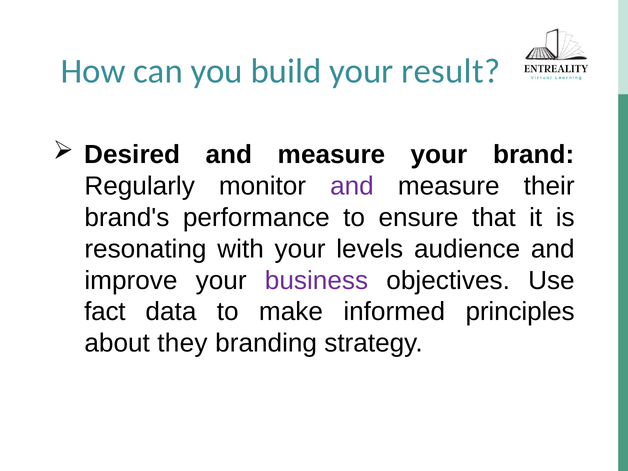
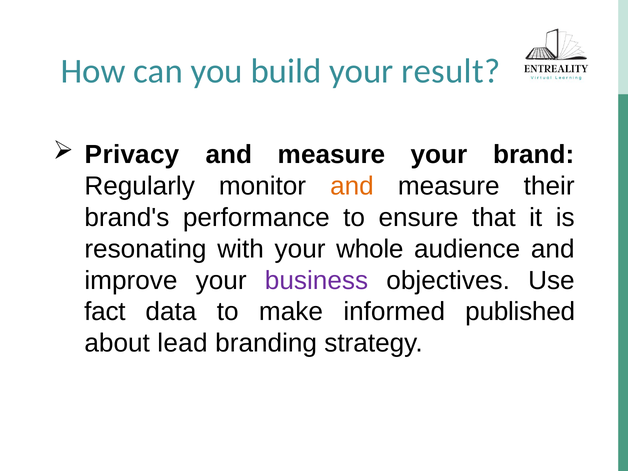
Desired: Desired -> Privacy
and at (352, 186) colour: purple -> orange
levels: levels -> whole
principles: principles -> published
they: they -> lead
